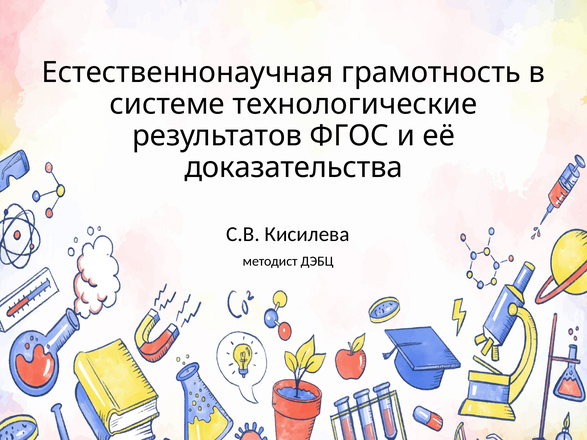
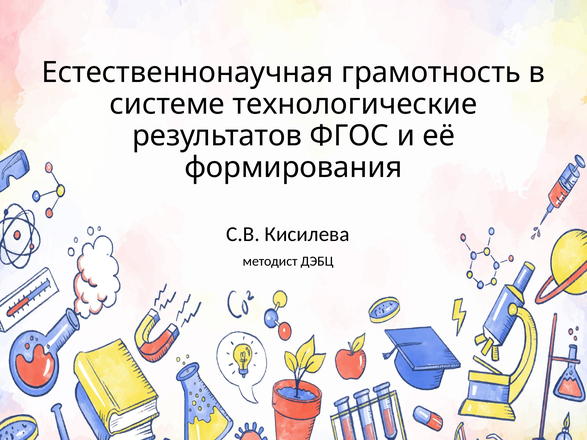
доказательства: доказательства -> формирования
